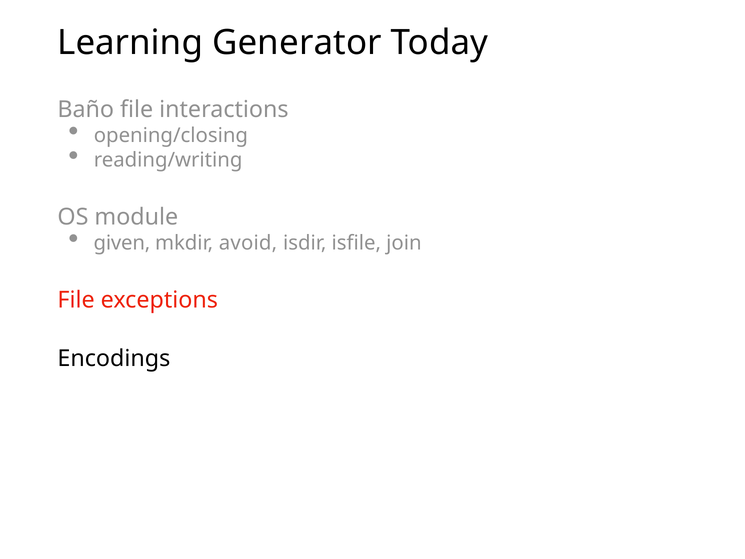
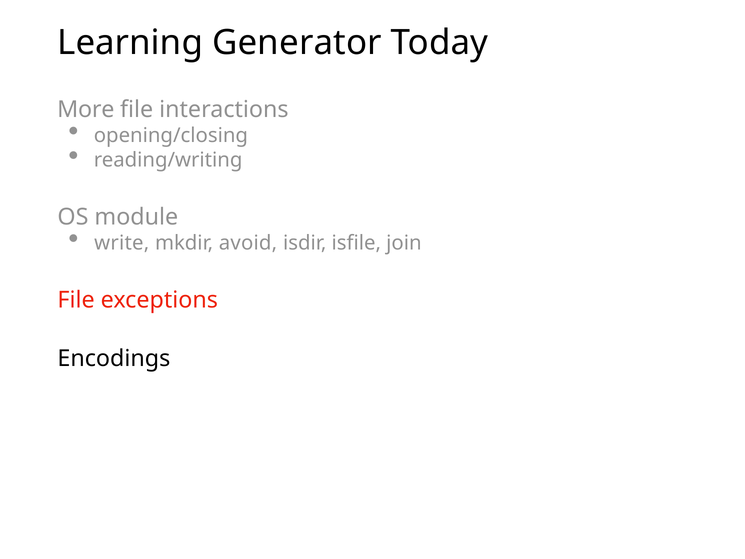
Baño: Baño -> More
given: given -> write
